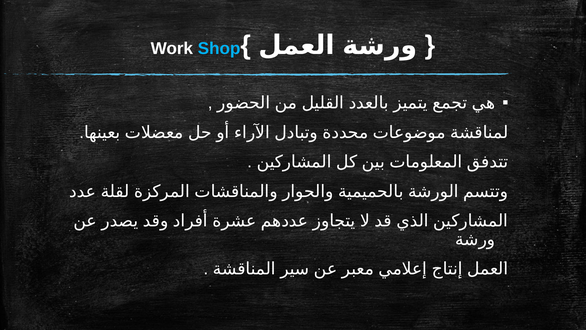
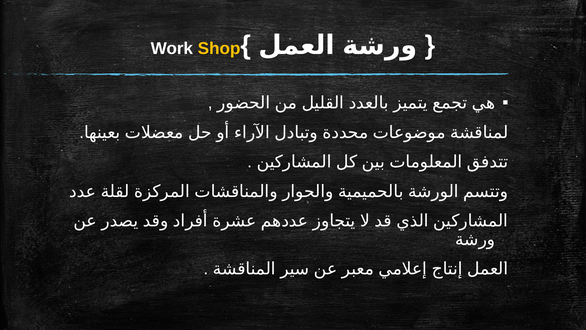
Shop colour: light blue -> yellow
